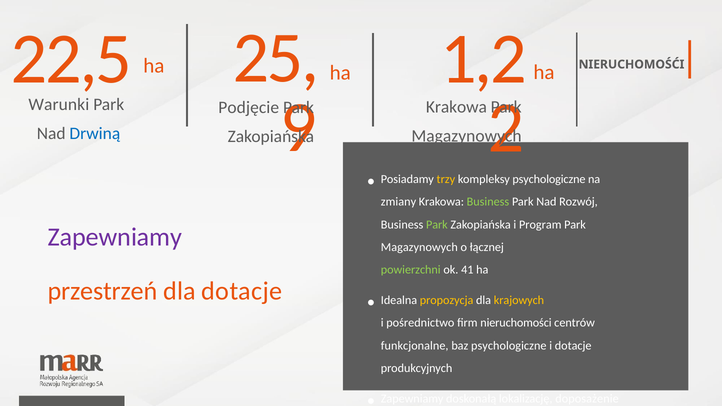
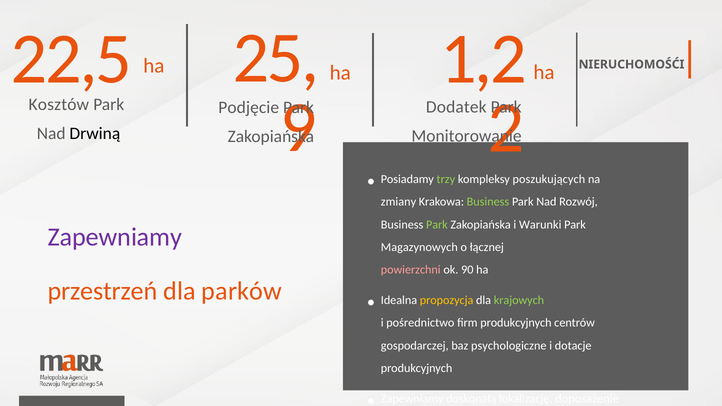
Warunki at (59, 104): Warunki -> Kosztów
Krakowa at (456, 107): Krakowa -> Dodatek
Drwiną colour: blue -> black
Magazynowych at (467, 136): Magazynowych -> Monitorowanie
trzy colour: yellow -> light green
kompleksy psychologiczne: psychologiczne -> poszukujących
i Program: Program -> Warunki
powierzchni colour: light green -> pink
41: 41 -> 90
dla dotacje: dotacje -> parków
krajowych colour: yellow -> light green
firm nieruchomości: nieruchomości -> produkcyjnych
funkcjonalne: funkcjonalne -> gospodarczej
